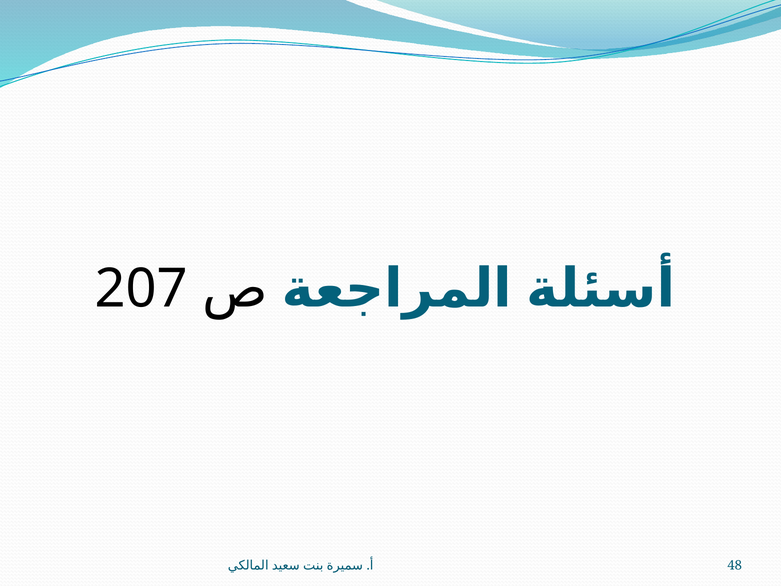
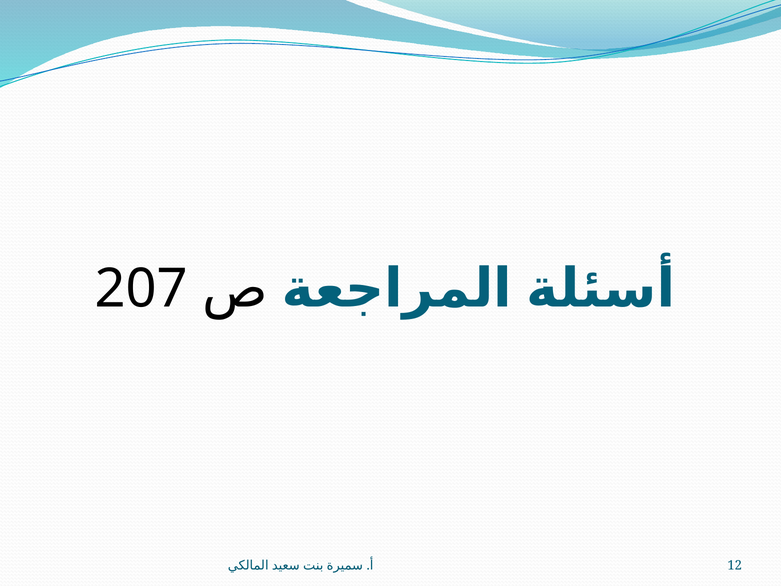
48: 48 -> 12
